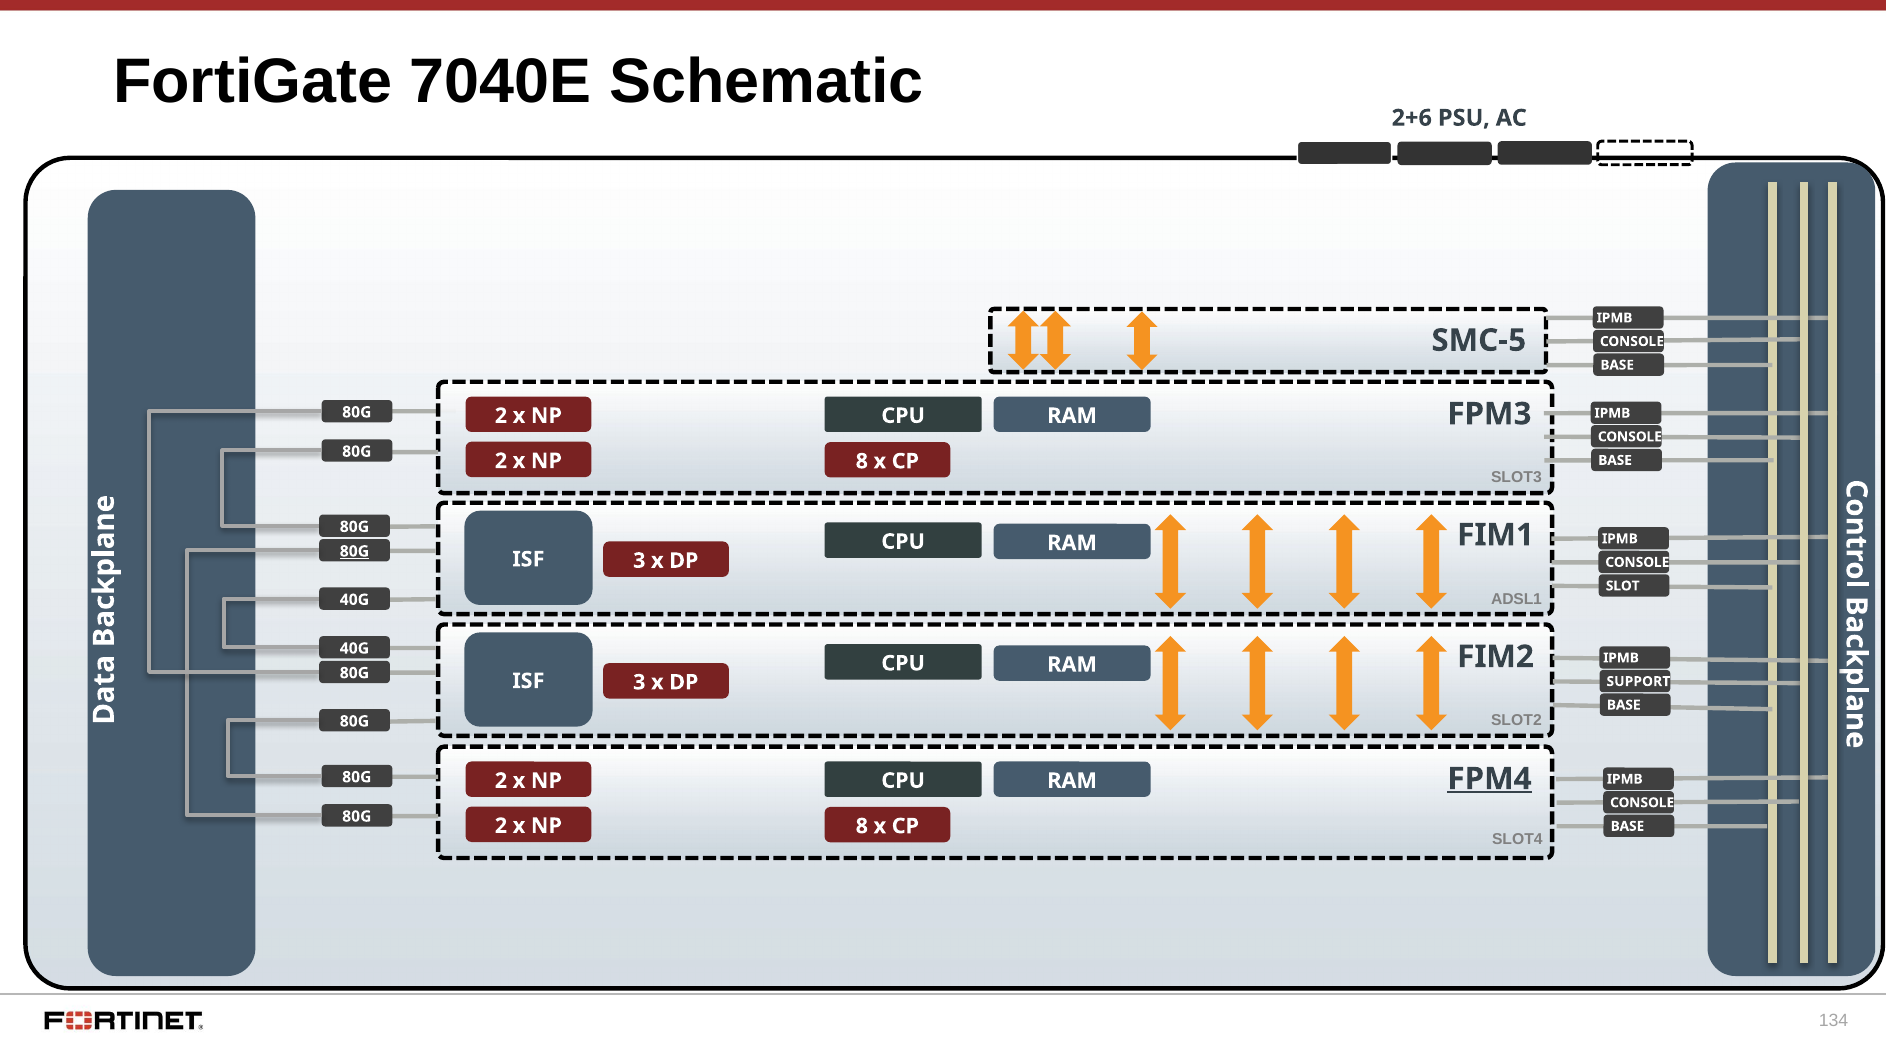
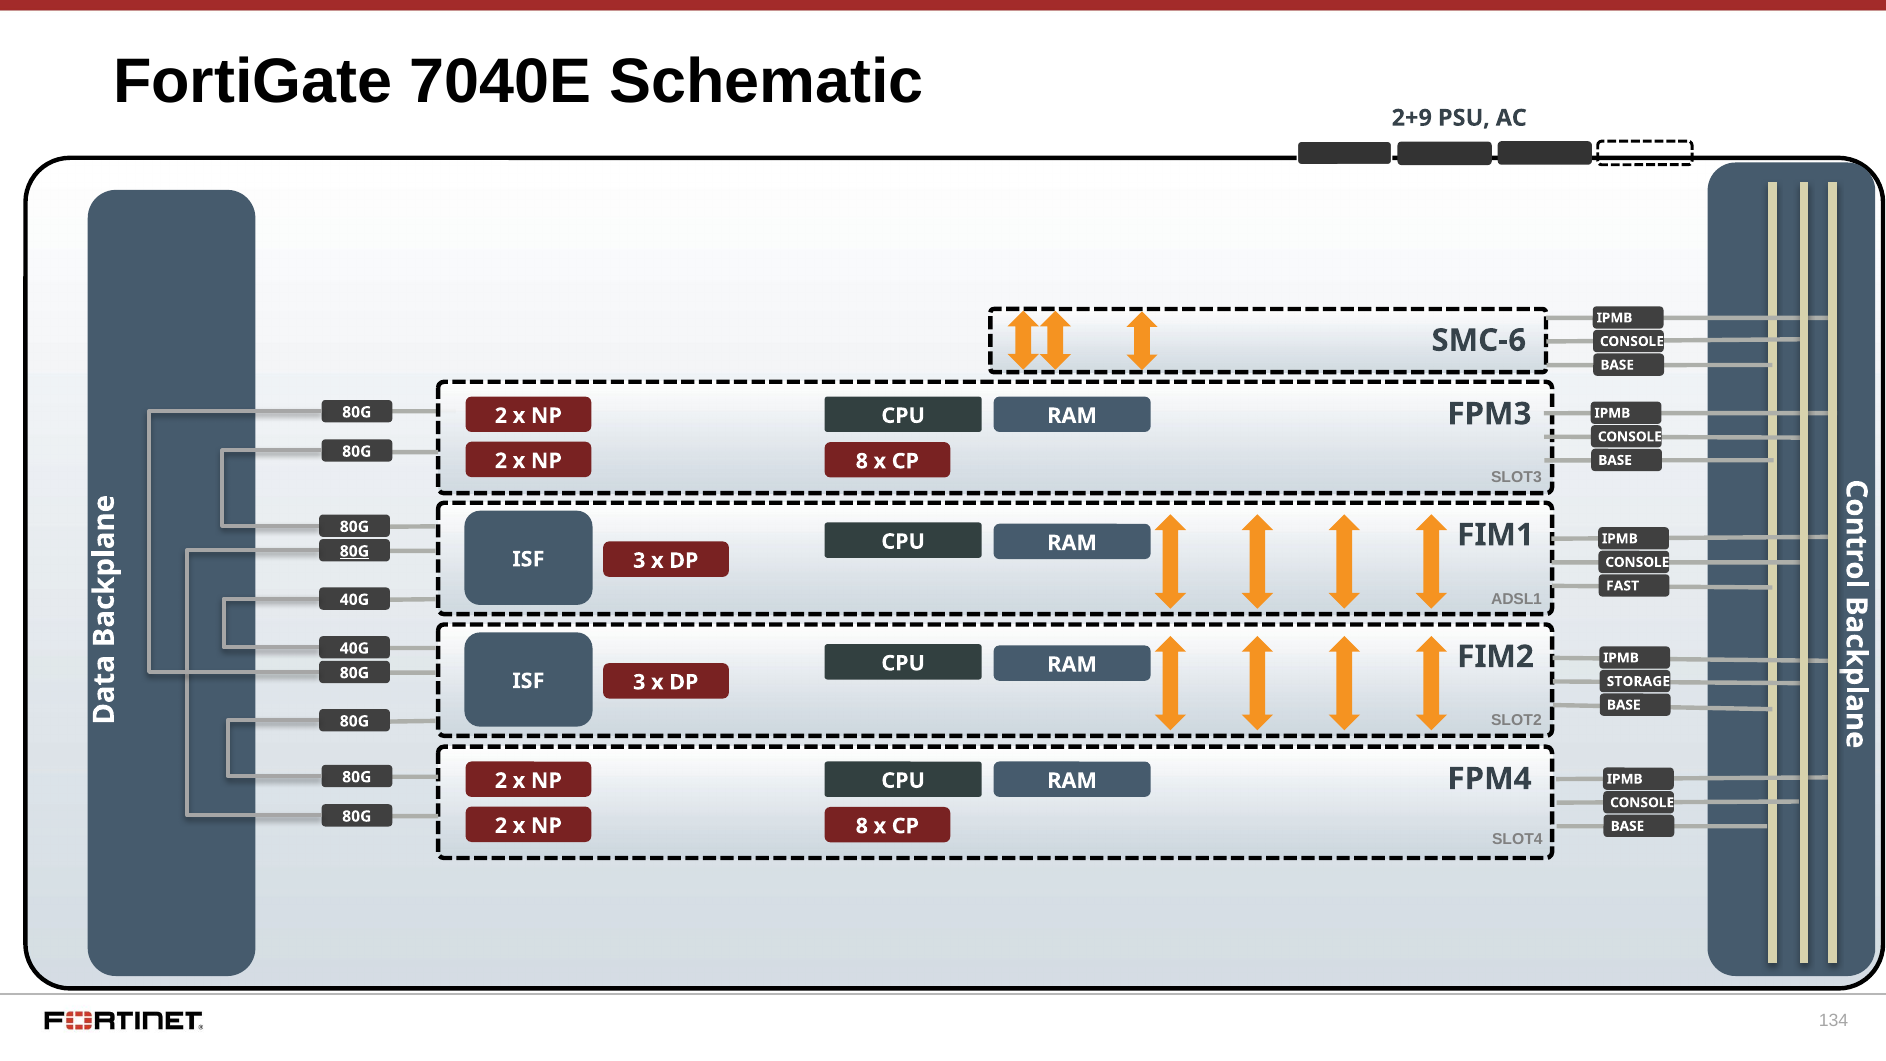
2+6: 2+6 -> 2+9
SMC-5: SMC-5 -> SMC-6
SLOT: SLOT -> FAST
SUPPORT: SUPPORT -> STORAGE
FPM4 underline: present -> none
